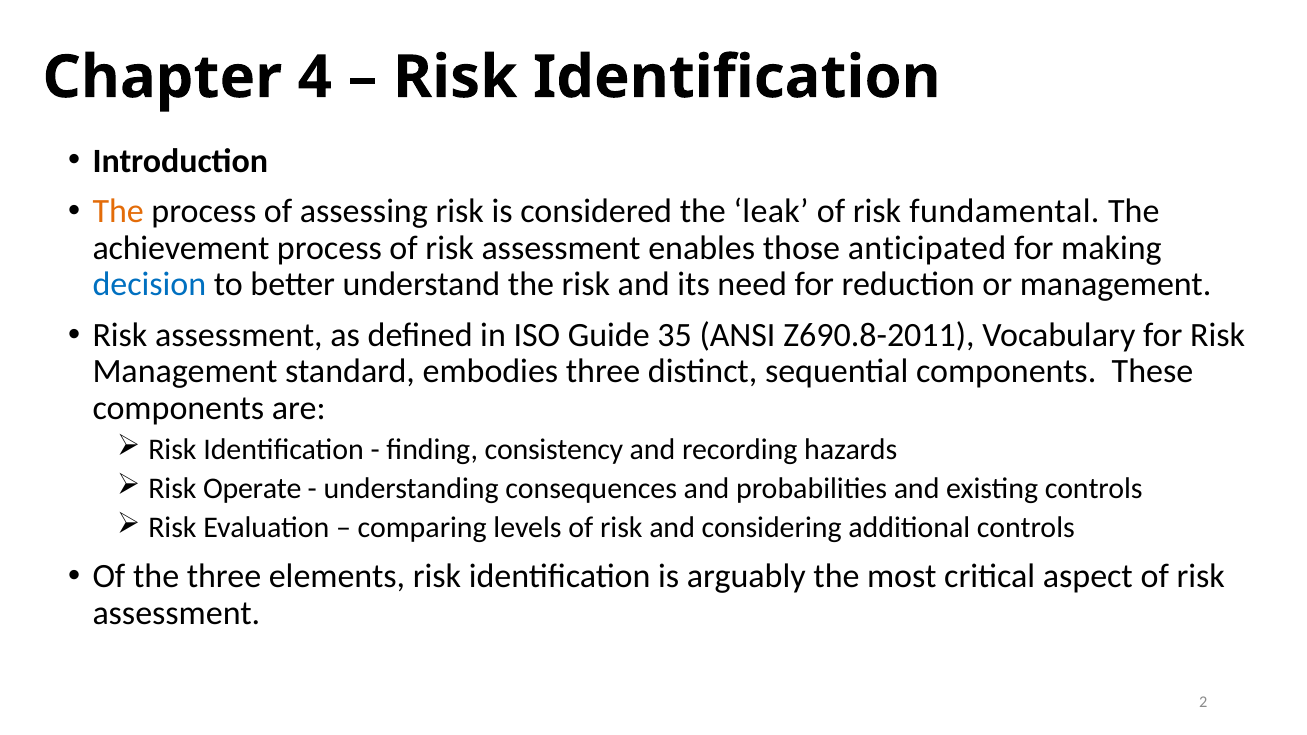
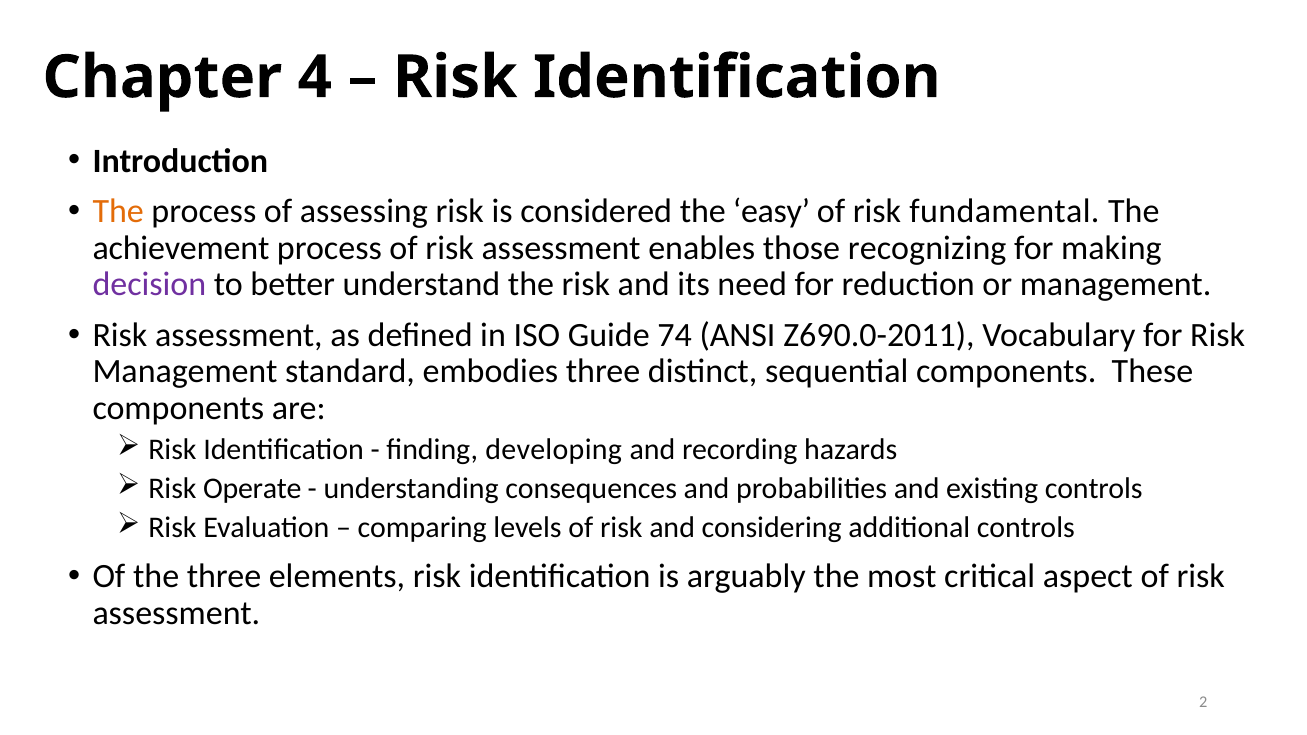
leak: leak -> easy
anticipated: anticipated -> recognizing
decision colour: blue -> purple
35: 35 -> 74
Z690.8-2011: Z690.8-2011 -> Z690.0-2011
consistency: consistency -> developing
